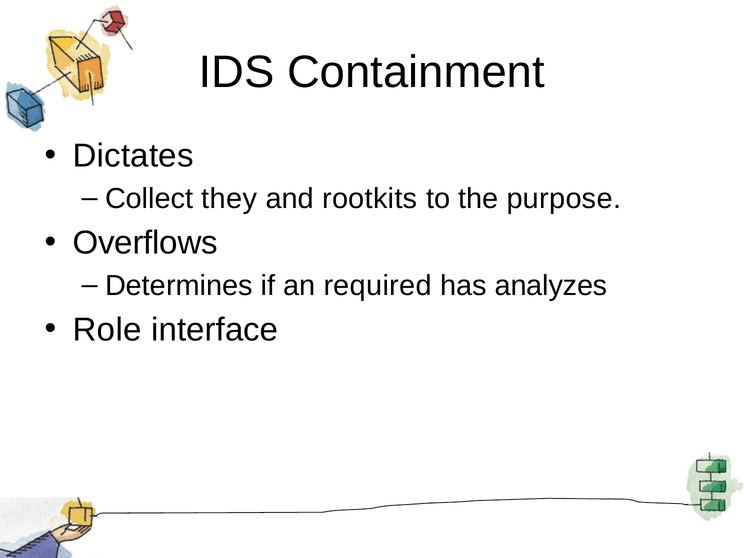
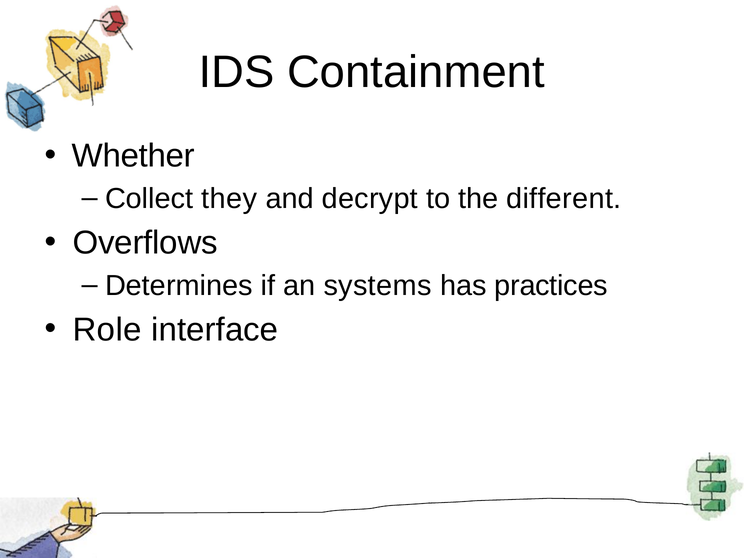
Dictates: Dictates -> Whether
rootkits: rootkits -> decrypt
purpose: purpose -> different
required: required -> systems
analyzes: analyzes -> practices
